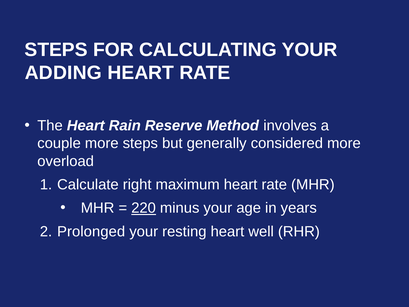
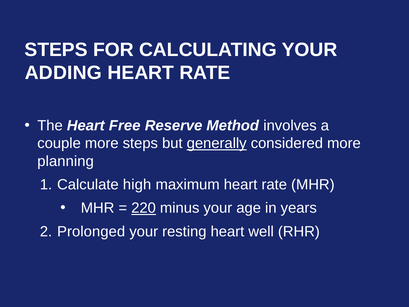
Rain: Rain -> Free
generally underline: none -> present
overload: overload -> planning
right: right -> high
